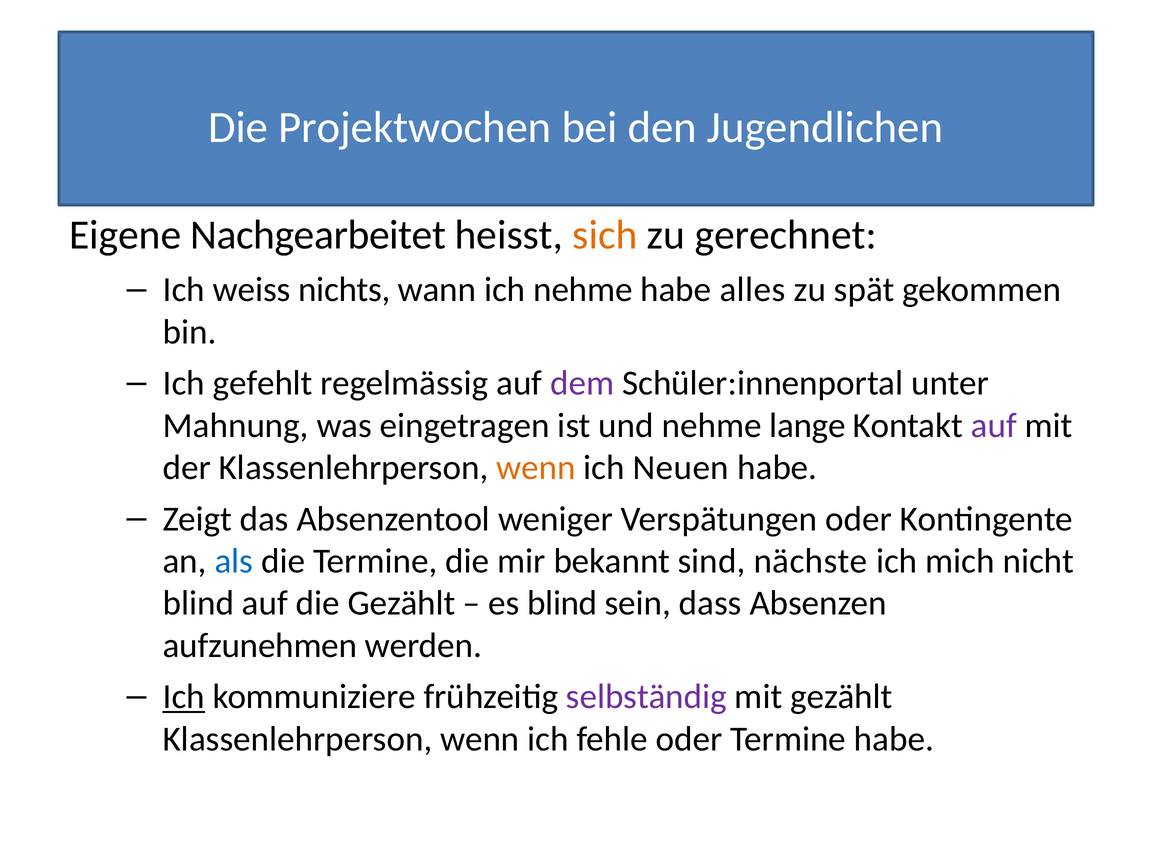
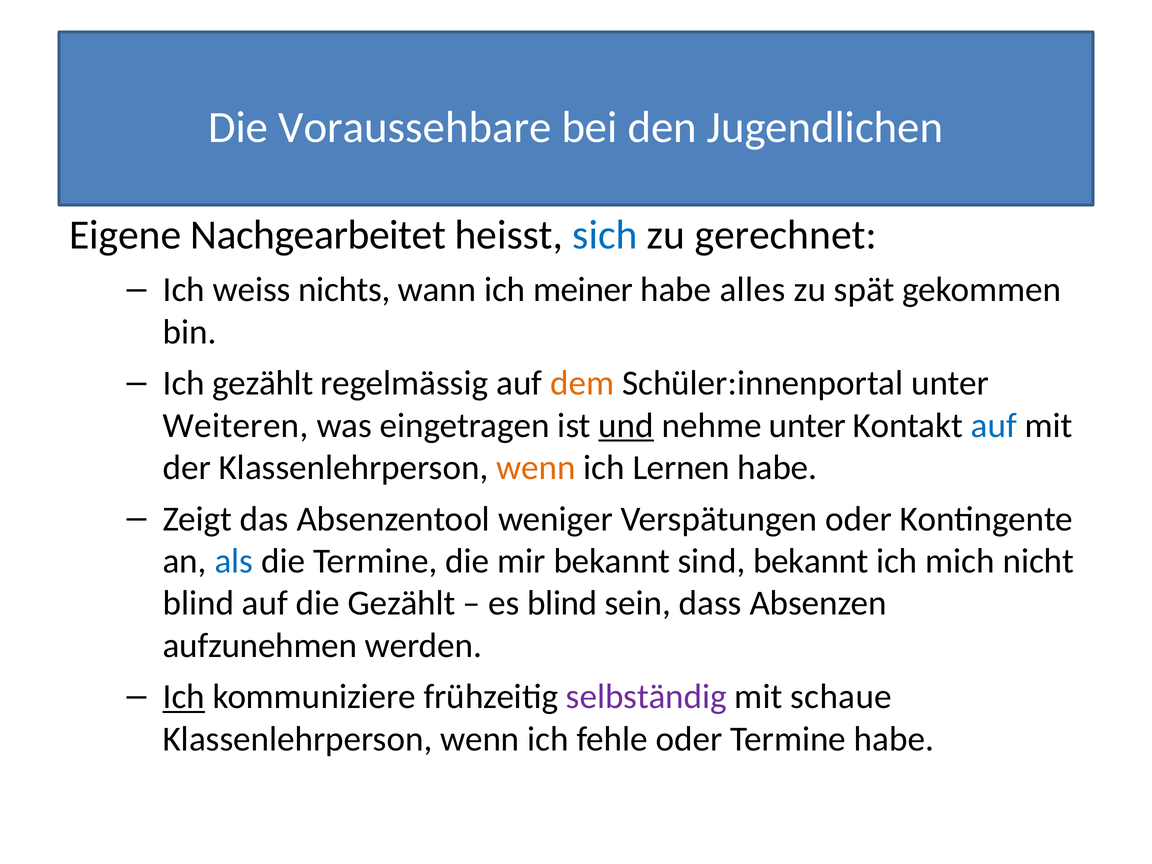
Projektwochen: Projektwochen -> Voraussehbare
sich colour: orange -> blue
ich nehme: nehme -> meiner
Ich gefehlt: gefehlt -> gezählt
dem colour: purple -> orange
Mahnung: Mahnung -> Weiteren
und underline: none -> present
nehme lange: lange -> unter
auf at (994, 425) colour: purple -> blue
Neuen: Neuen -> Lernen
sind nächste: nächste -> bekannt
mit gezählt: gezählt -> schaue
